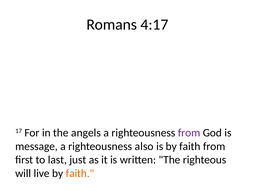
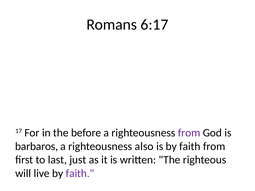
4:17: 4:17 -> 6:17
angels: angels -> before
message: message -> barbaros
faith at (80, 174) colour: orange -> purple
